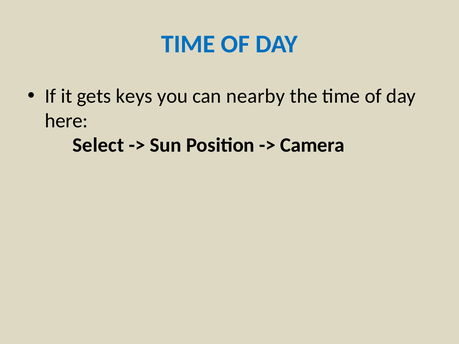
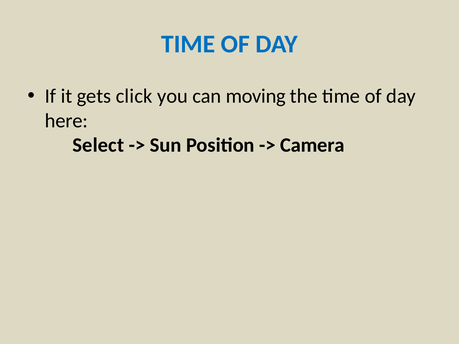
keys: keys -> click
nearby: nearby -> moving
